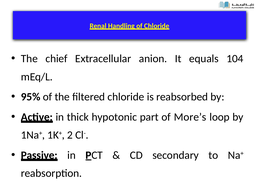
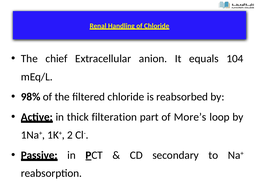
95%: 95% -> 98%
hypotonic: hypotonic -> filteration
